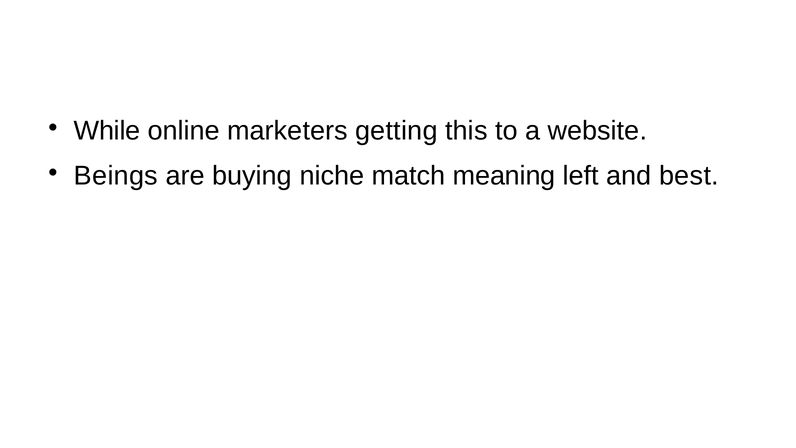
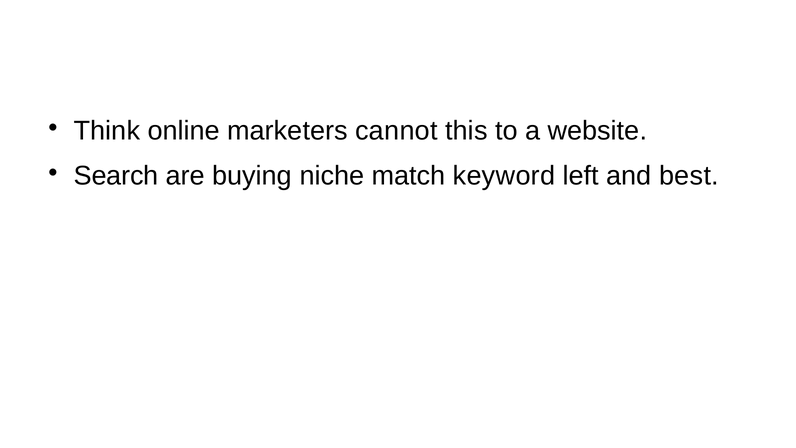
While: While -> Think
getting: getting -> cannot
Beings: Beings -> Search
meaning: meaning -> keyword
